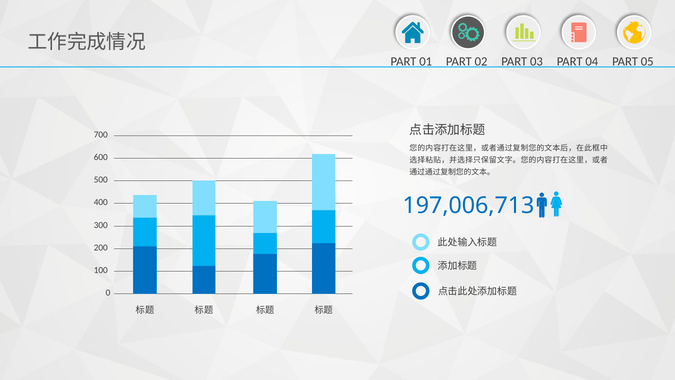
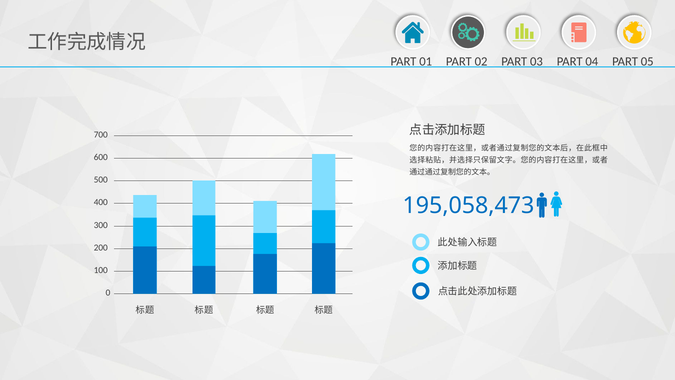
197,006,713: 197,006,713 -> 195,058,473
